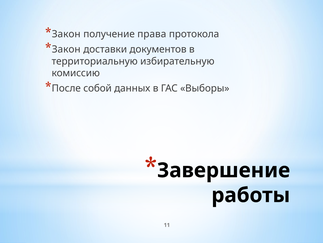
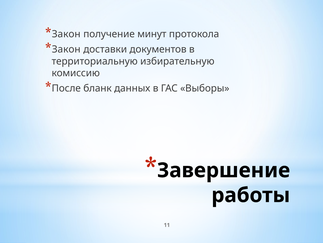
права: права -> минут
собой: собой -> бланк
